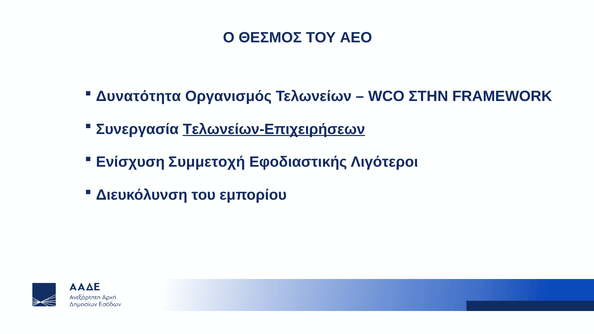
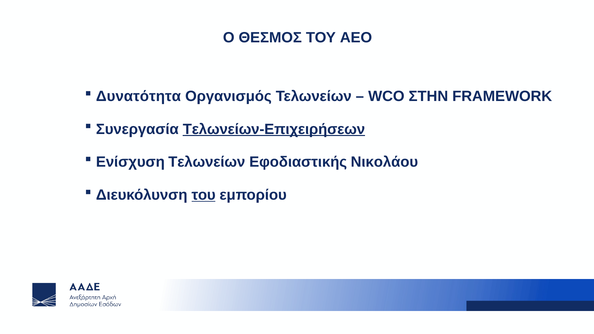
Ενίσχυση Συμμετοχή: Συμμετοχή -> Τελωνείων
Λιγότεροι: Λιγότεροι -> Νικολάου
του at (204, 195) underline: none -> present
